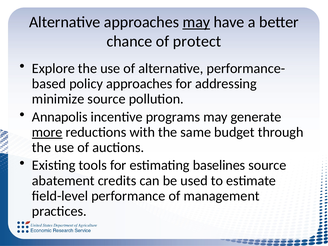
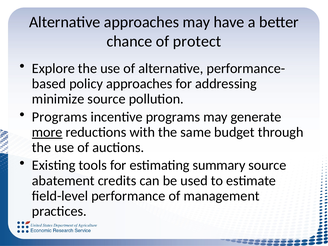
may at (196, 22) underline: present -> none
Annapolis at (60, 117): Annapolis -> Programs
baselines: baselines -> summary
